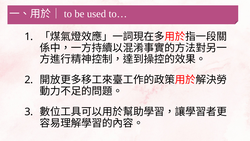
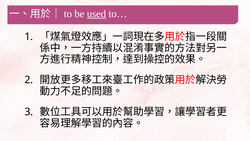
used underline: none -> present
